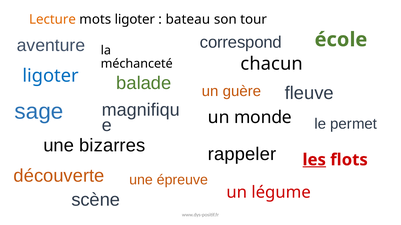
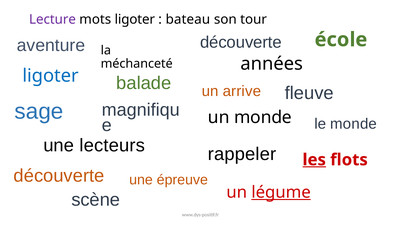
Lecture colour: orange -> purple
correspond at (241, 43): correspond -> découverte
chacun: chacun -> années
guère: guère -> arrive
le permet: permet -> monde
bizarres: bizarres -> lecteurs
légume underline: none -> present
